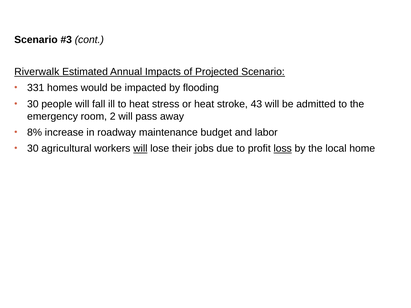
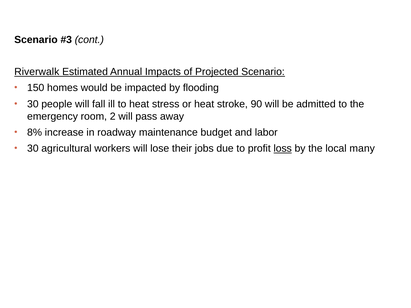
331: 331 -> 150
43: 43 -> 90
will at (140, 149) underline: present -> none
home: home -> many
